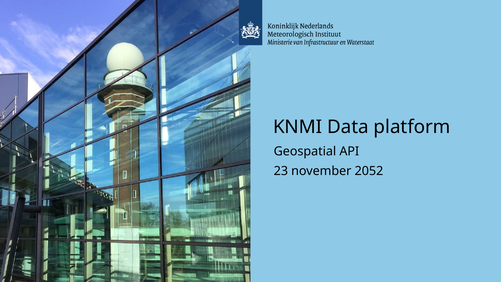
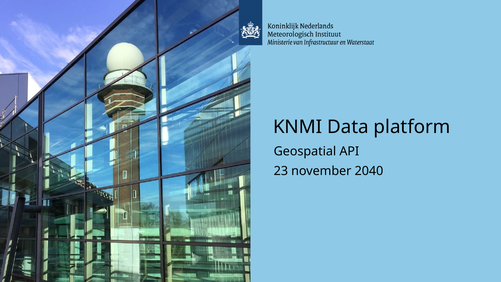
2052: 2052 -> 2040
